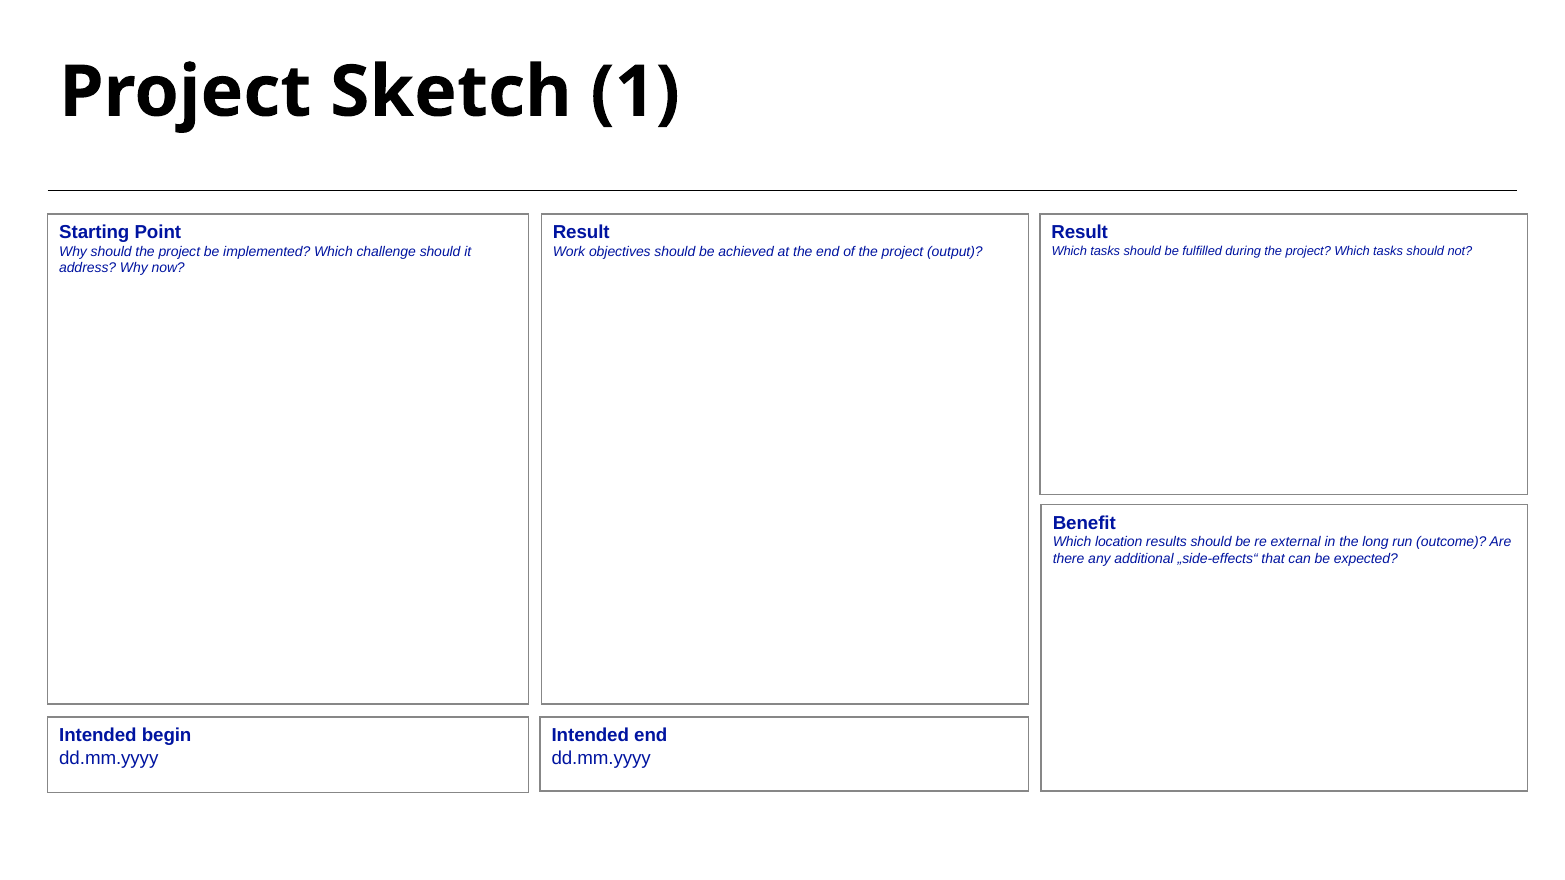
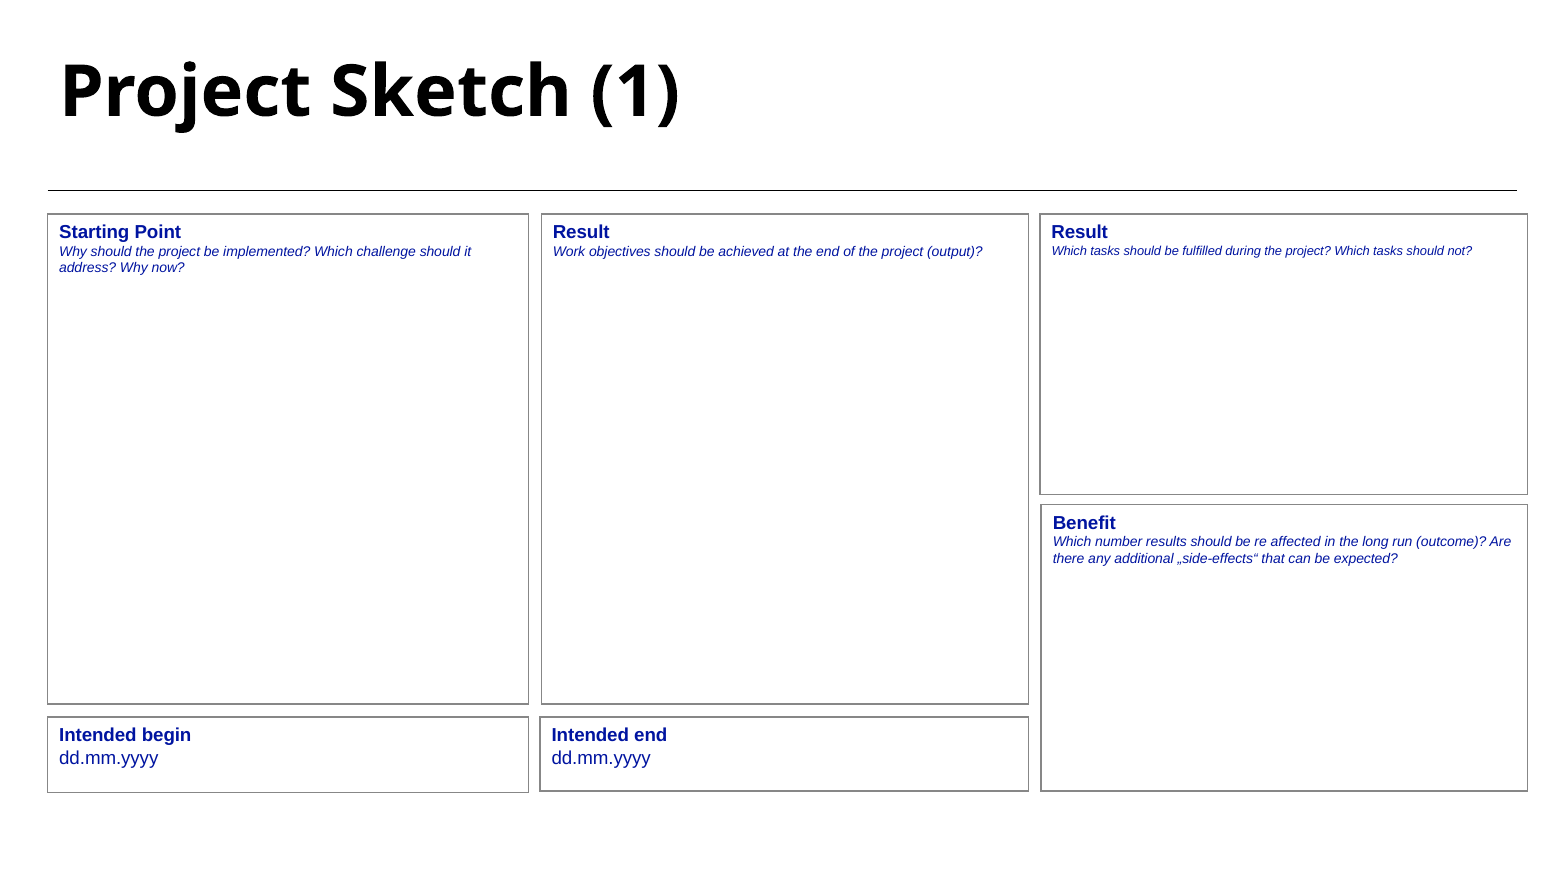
location: location -> number
external: external -> affected
